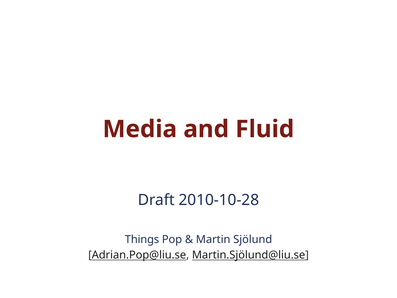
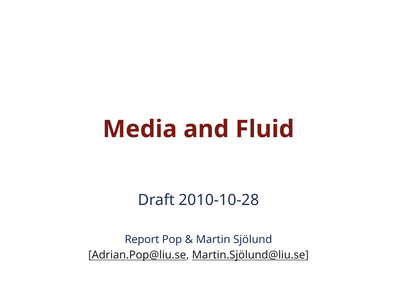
Things: Things -> Report
